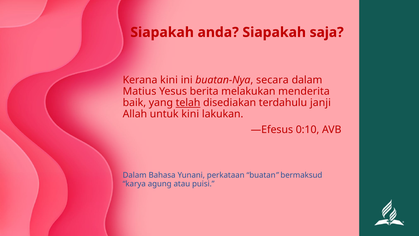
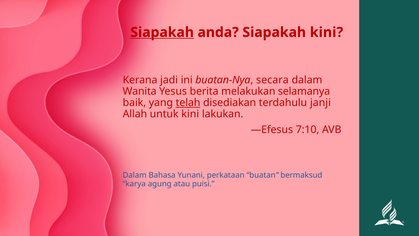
Siapakah at (162, 32) underline: none -> present
Siapakah saja: saja -> kini
Kerana kini: kini -> jadi
Matius: Matius -> Wanita
menderita: menderita -> selamanya
0:10: 0:10 -> 7:10
